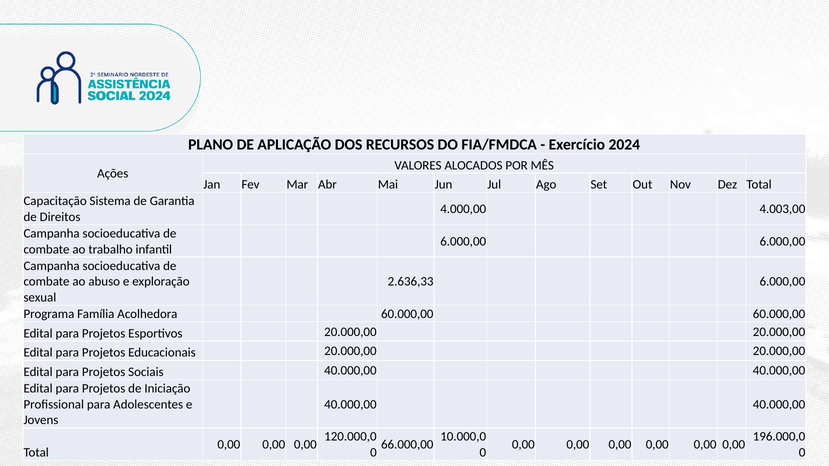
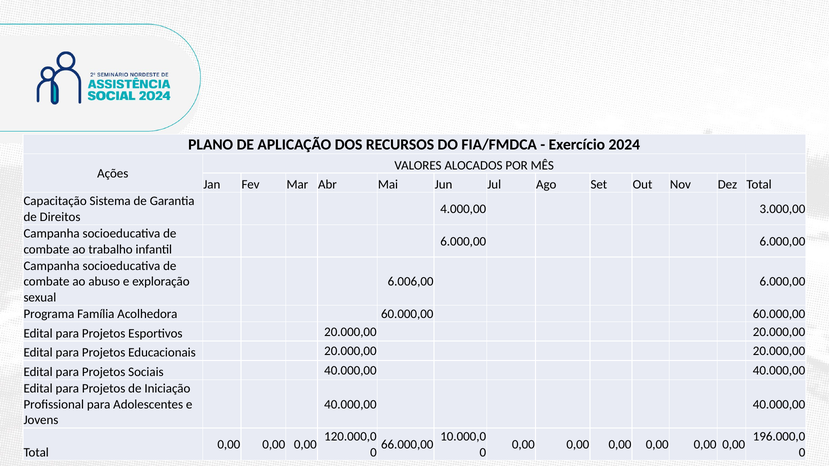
4.003,00: 4.003,00 -> 3.000,00
2.636,33: 2.636,33 -> 6.006,00
